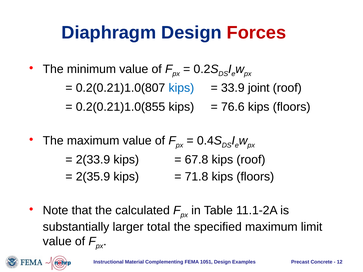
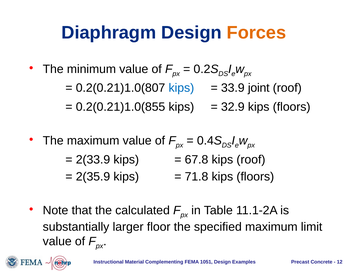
Forces colour: red -> orange
76.6: 76.6 -> 32.9
total: total -> floor
